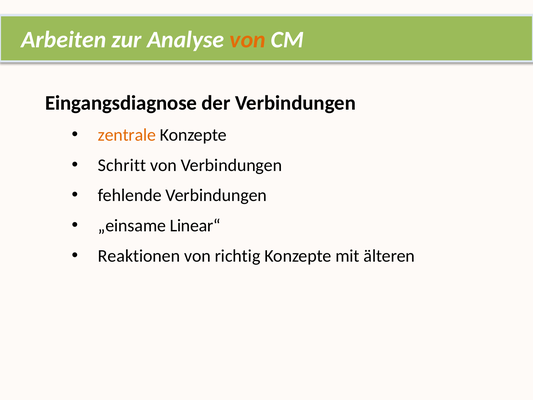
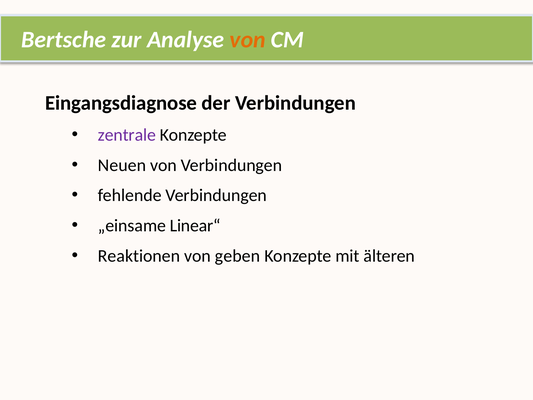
Arbeiten: Arbeiten -> Bertsche
zentrale colour: orange -> purple
Schritt: Schritt -> Neuen
richtig: richtig -> geben
